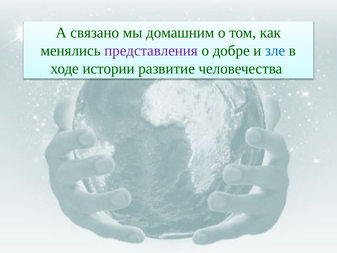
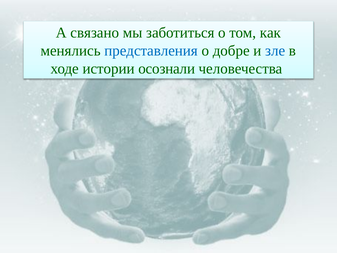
домашним: домашним -> заботиться
представления colour: purple -> blue
развитие: развитие -> осознали
